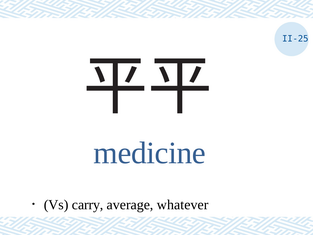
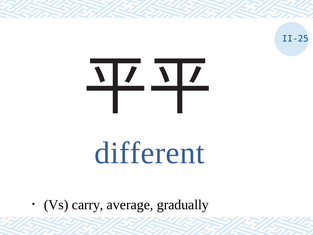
medicine: medicine -> different
whatever: whatever -> gradually
